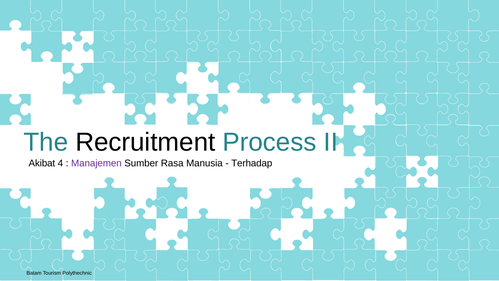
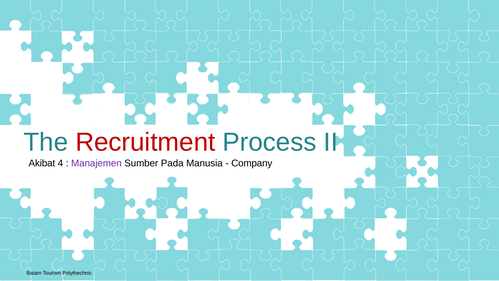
Recruitment colour: black -> red
Rasa: Rasa -> Pada
Terhadap: Terhadap -> Company
